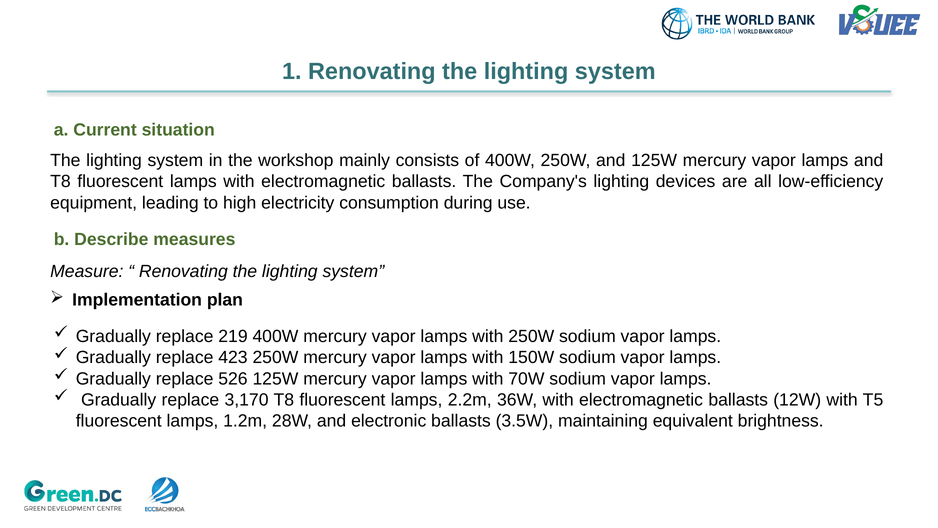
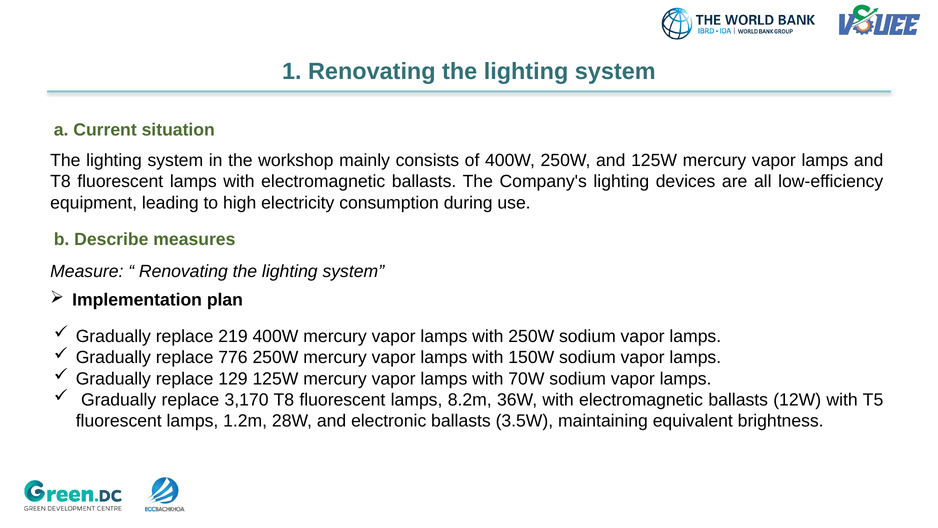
423: 423 -> 776
526: 526 -> 129
2.2m: 2.2m -> 8.2m
